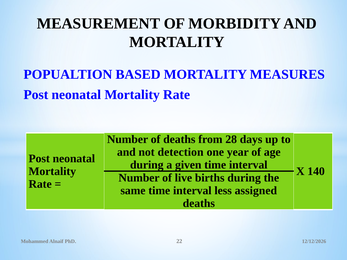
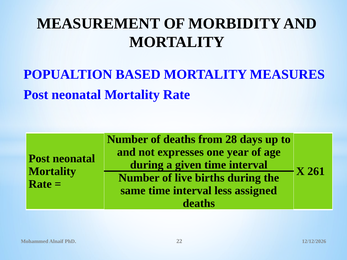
detection: detection -> expresses
140: 140 -> 261
